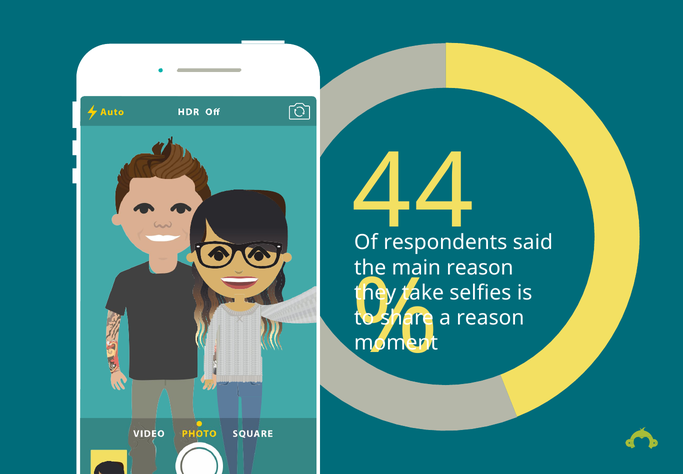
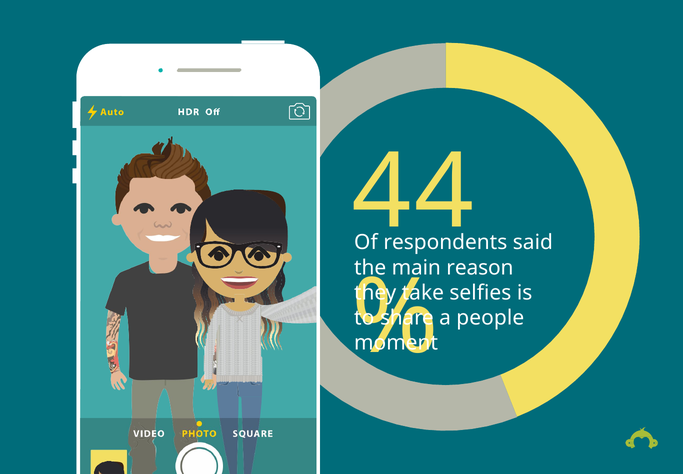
a reason: reason -> people
